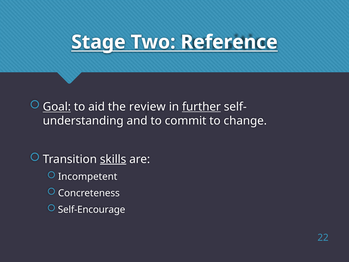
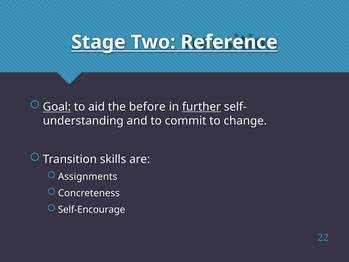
review: review -> before
skills underline: present -> none
Incompetent: Incompetent -> Assignments
